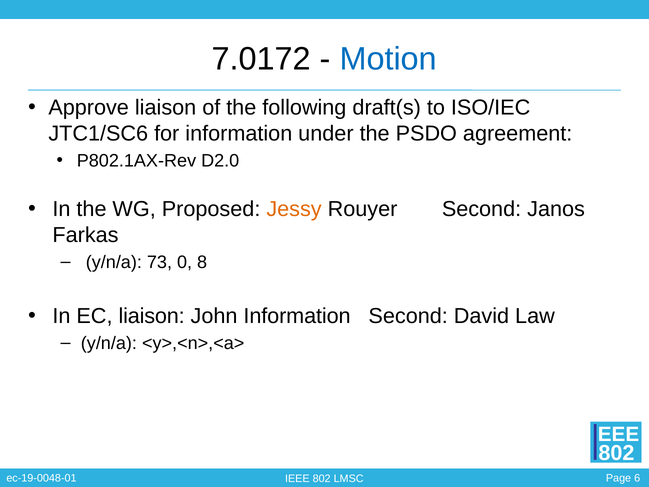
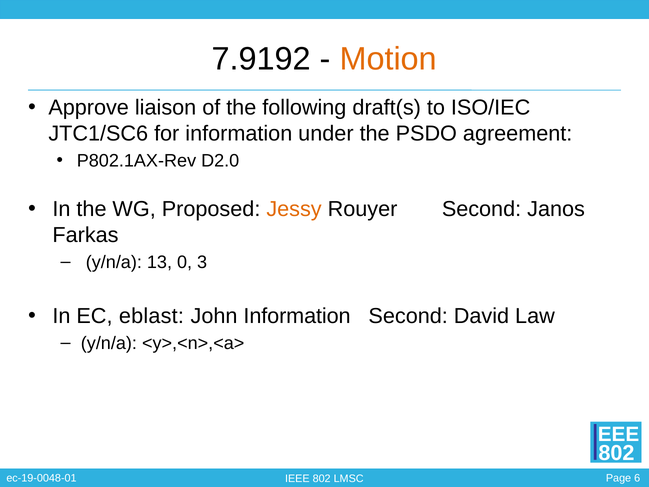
7.0172: 7.0172 -> 7.9192
Motion colour: blue -> orange
73: 73 -> 13
8: 8 -> 3
EC liaison: liaison -> eblast
